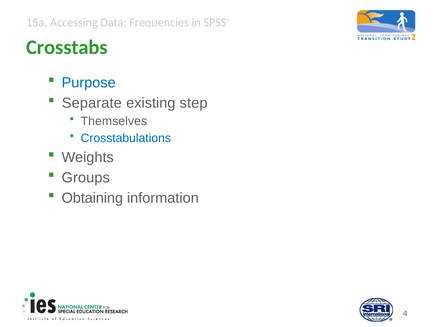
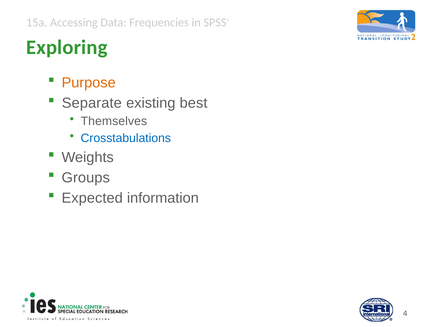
Crosstabs: Crosstabs -> Exploring
Purpose colour: blue -> orange
step: step -> best
Obtaining: Obtaining -> Expected
